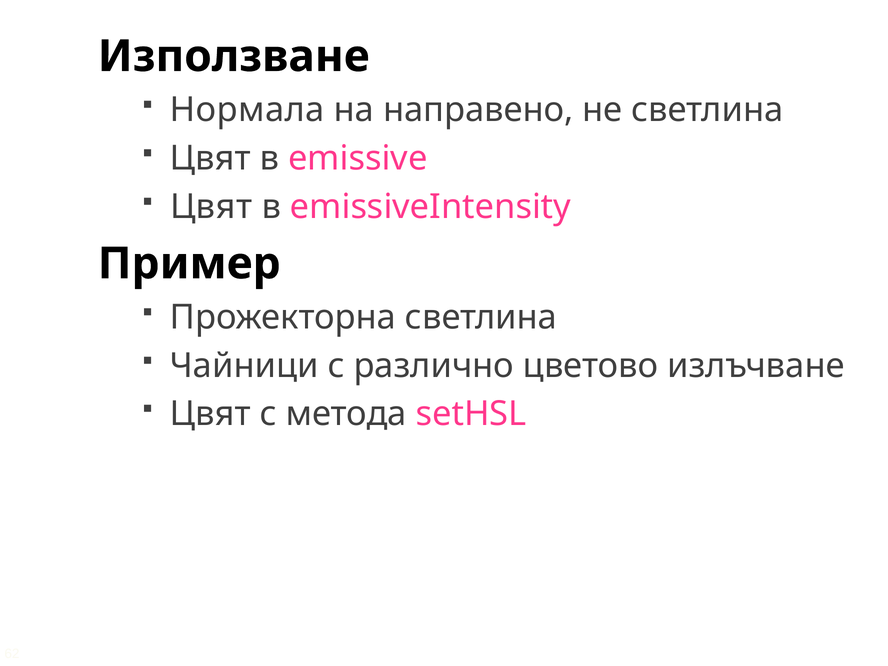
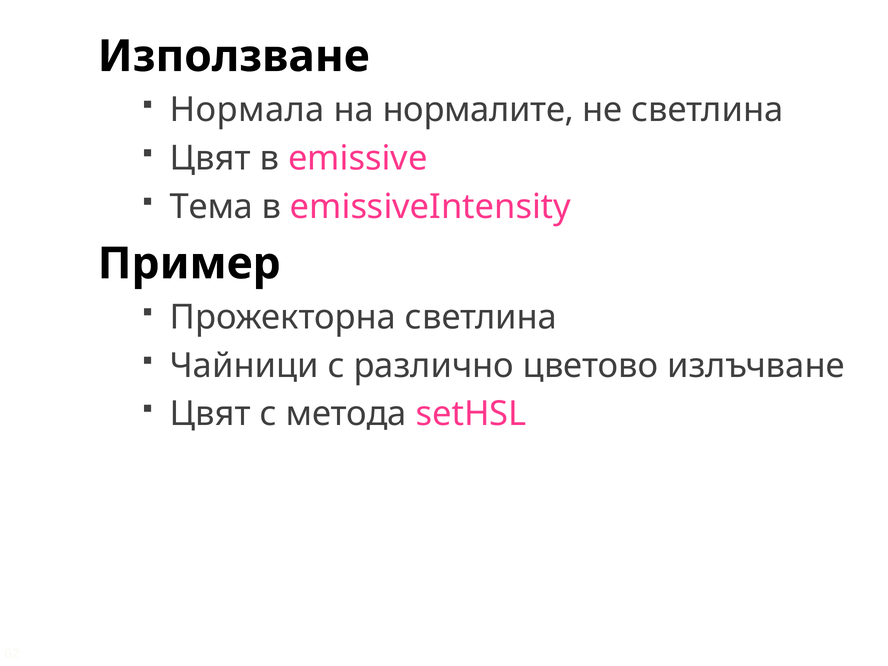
направено: направено -> нормалите
Цвят at (211, 207): Цвят -> Тема
